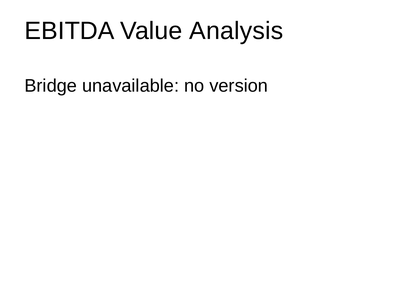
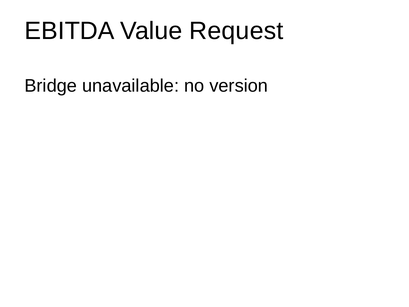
Analysis: Analysis -> Request
